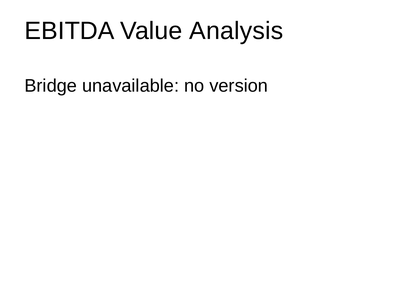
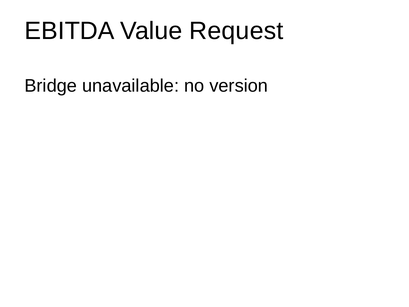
Analysis: Analysis -> Request
